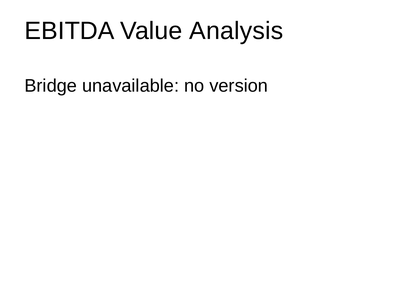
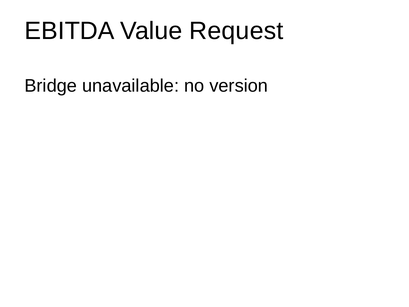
Analysis: Analysis -> Request
